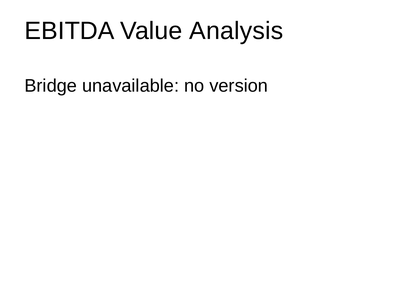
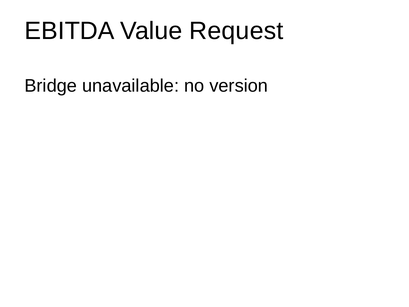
Analysis: Analysis -> Request
